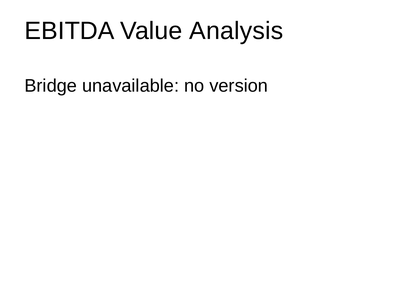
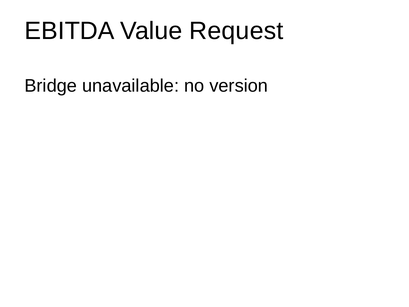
Analysis: Analysis -> Request
